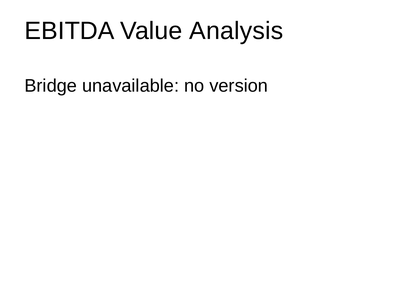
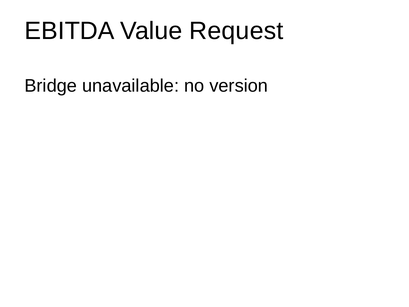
Analysis: Analysis -> Request
